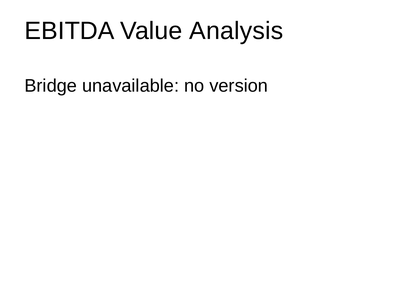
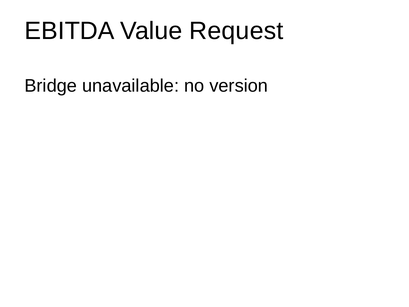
Analysis: Analysis -> Request
